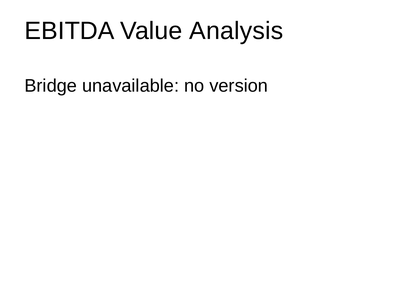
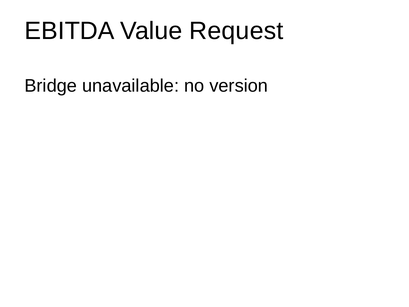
Analysis: Analysis -> Request
